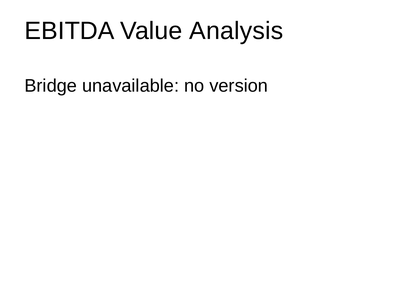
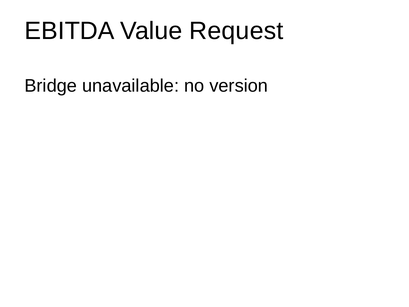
Analysis: Analysis -> Request
